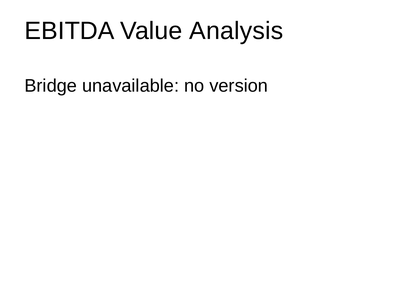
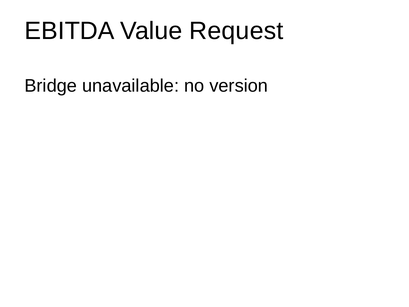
Analysis: Analysis -> Request
